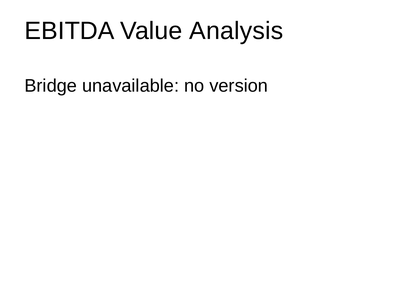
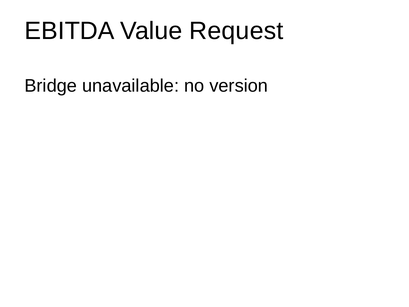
Analysis: Analysis -> Request
